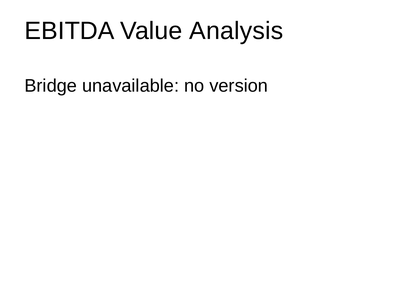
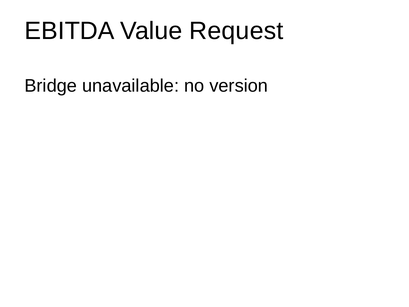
Analysis: Analysis -> Request
